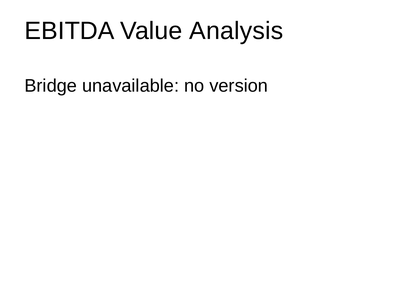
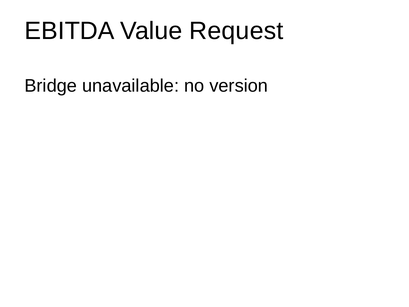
Analysis: Analysis -> Request
